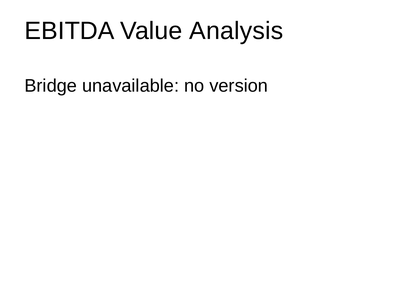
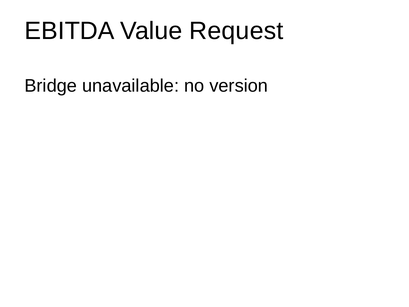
Analysis: Analysis -> Request
